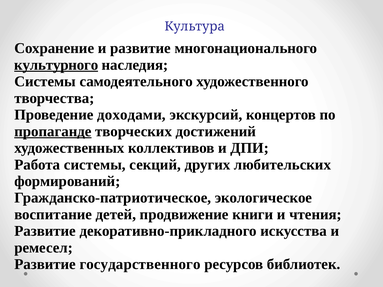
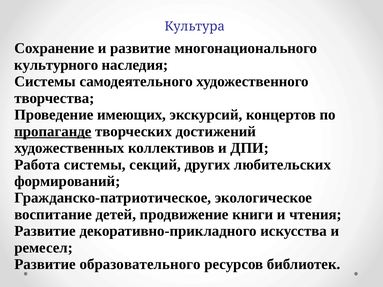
культурного underline: present -> none
доходами: доходами -> имеющих
государственного: государственного -> образовательного
